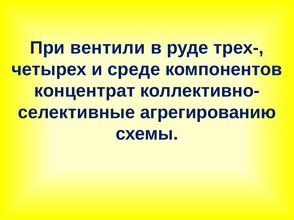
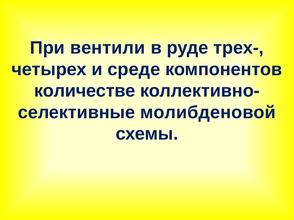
концентрат: концентрат -> количестве
агрегированию: агрегированию -> молибденовой
